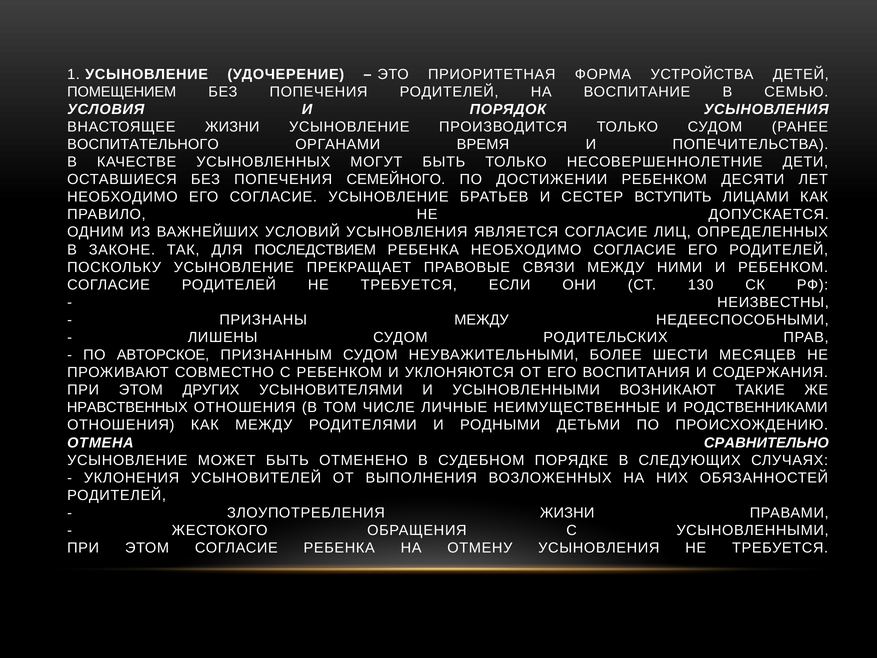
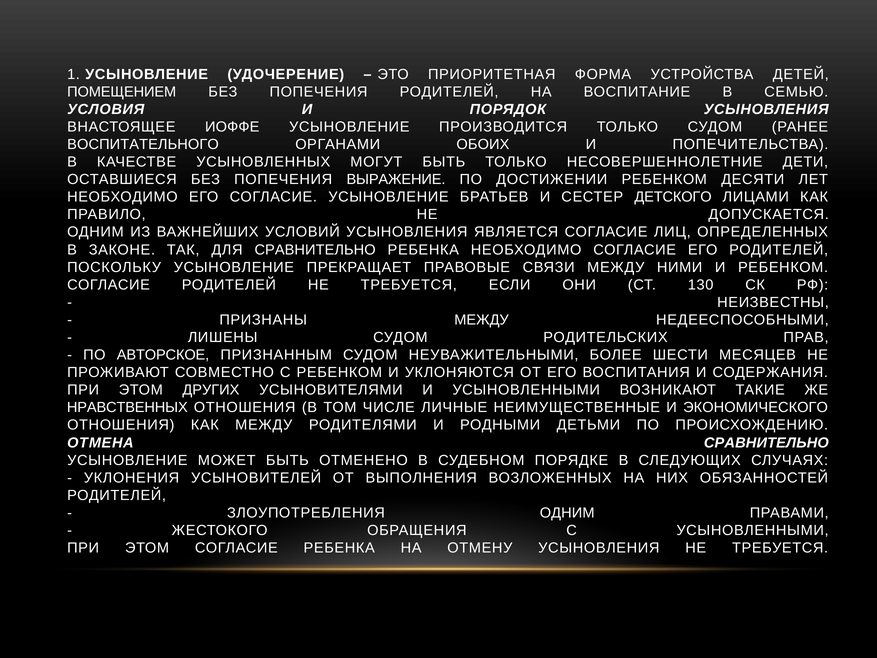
ВНАСТОЯЩЕЕ ЖИЗНИ: ЖИЗНИ -> ИОФФЕ
ВРЕМЯ: ВРЕМЯ -> ОБОИХ
СЕМЕЙНОГО: СЕМЕЙНОГО -> ВЫРАЖЕНИЕ
ВСТУПИТЬ: ВСТУПИТЬ -> ДЕТСКОГО
ДЛЯ ПОСЛЕДСТВИЕМ: ПОСЛЕДСТВИЕМ -> СРАВНИТЕЛЬНО
РОДСТВЕННИКАМИ: РОДСТВЕННИКАМИ -> ЭКОНОМИЧЕСКОГО
ЗЛОУПОТРЕБЛЕНИЯ ЖИЗНИ: ЖИЗНИ -> ОДНИМ
